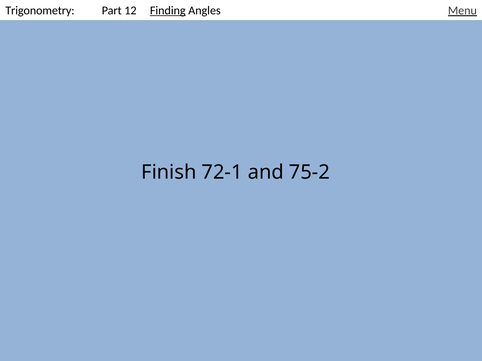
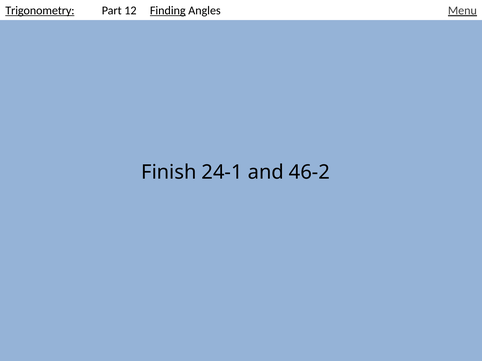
Trigonometry underline: none -> present
72-1: 72-1 -> 24-1
75-2: 75-2 -> 46-2
